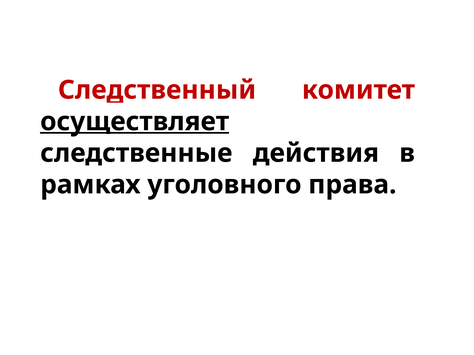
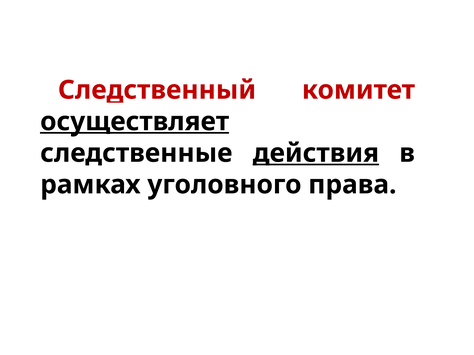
действия underline: none -> present
